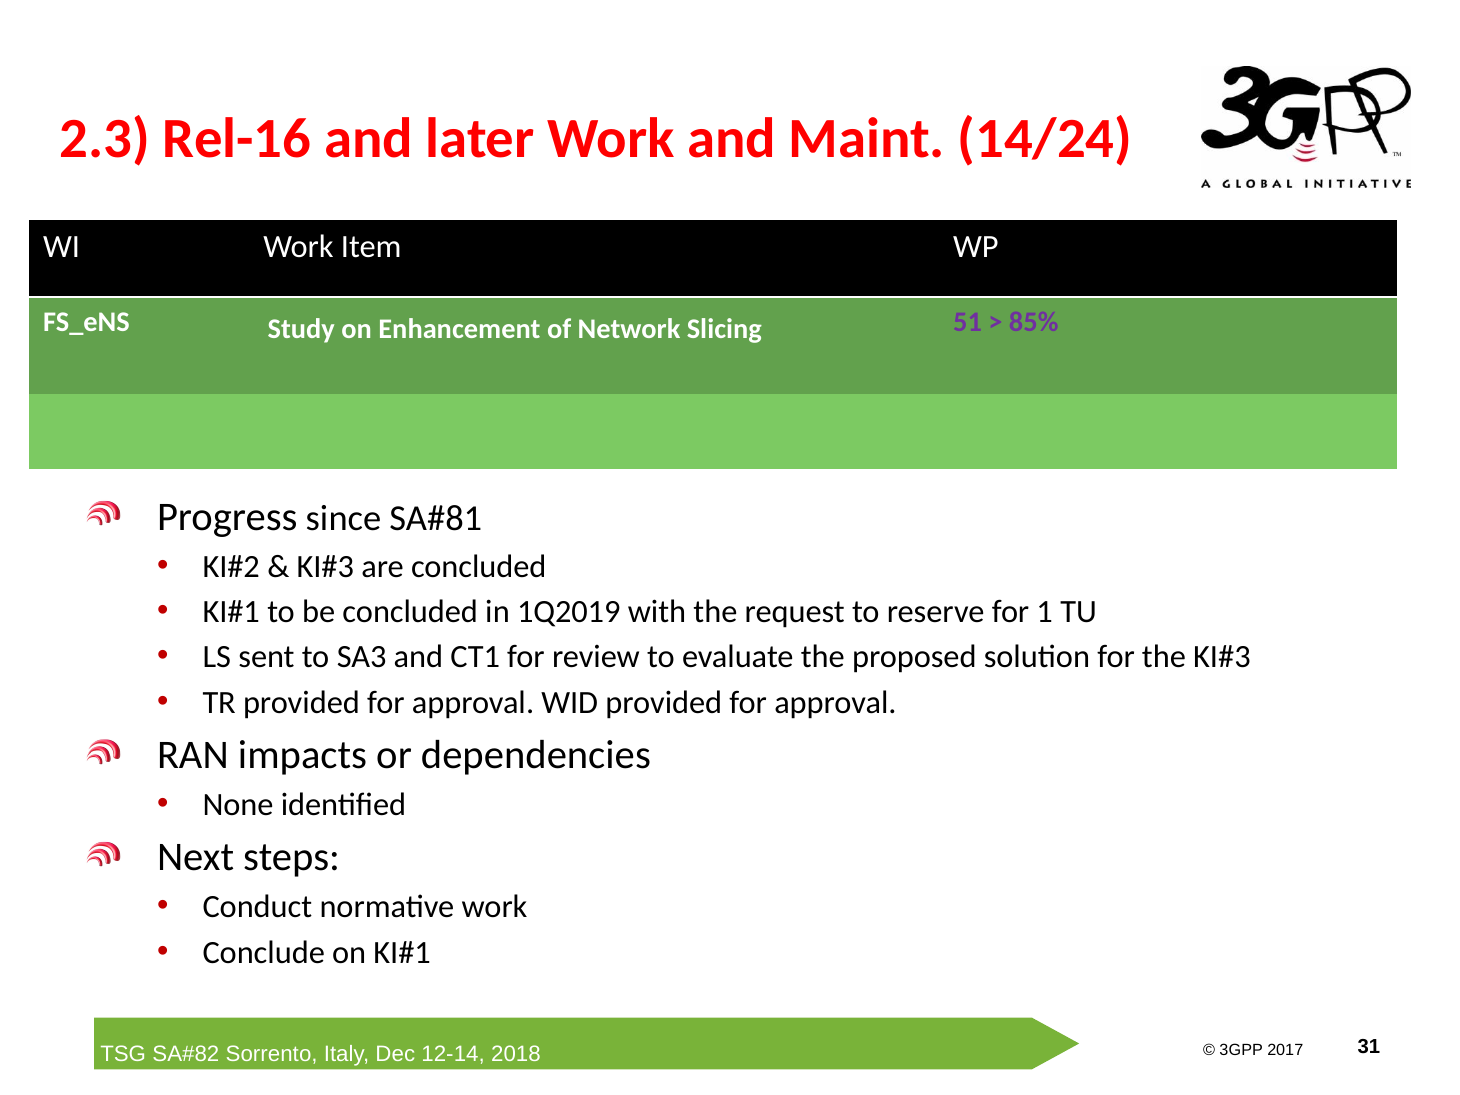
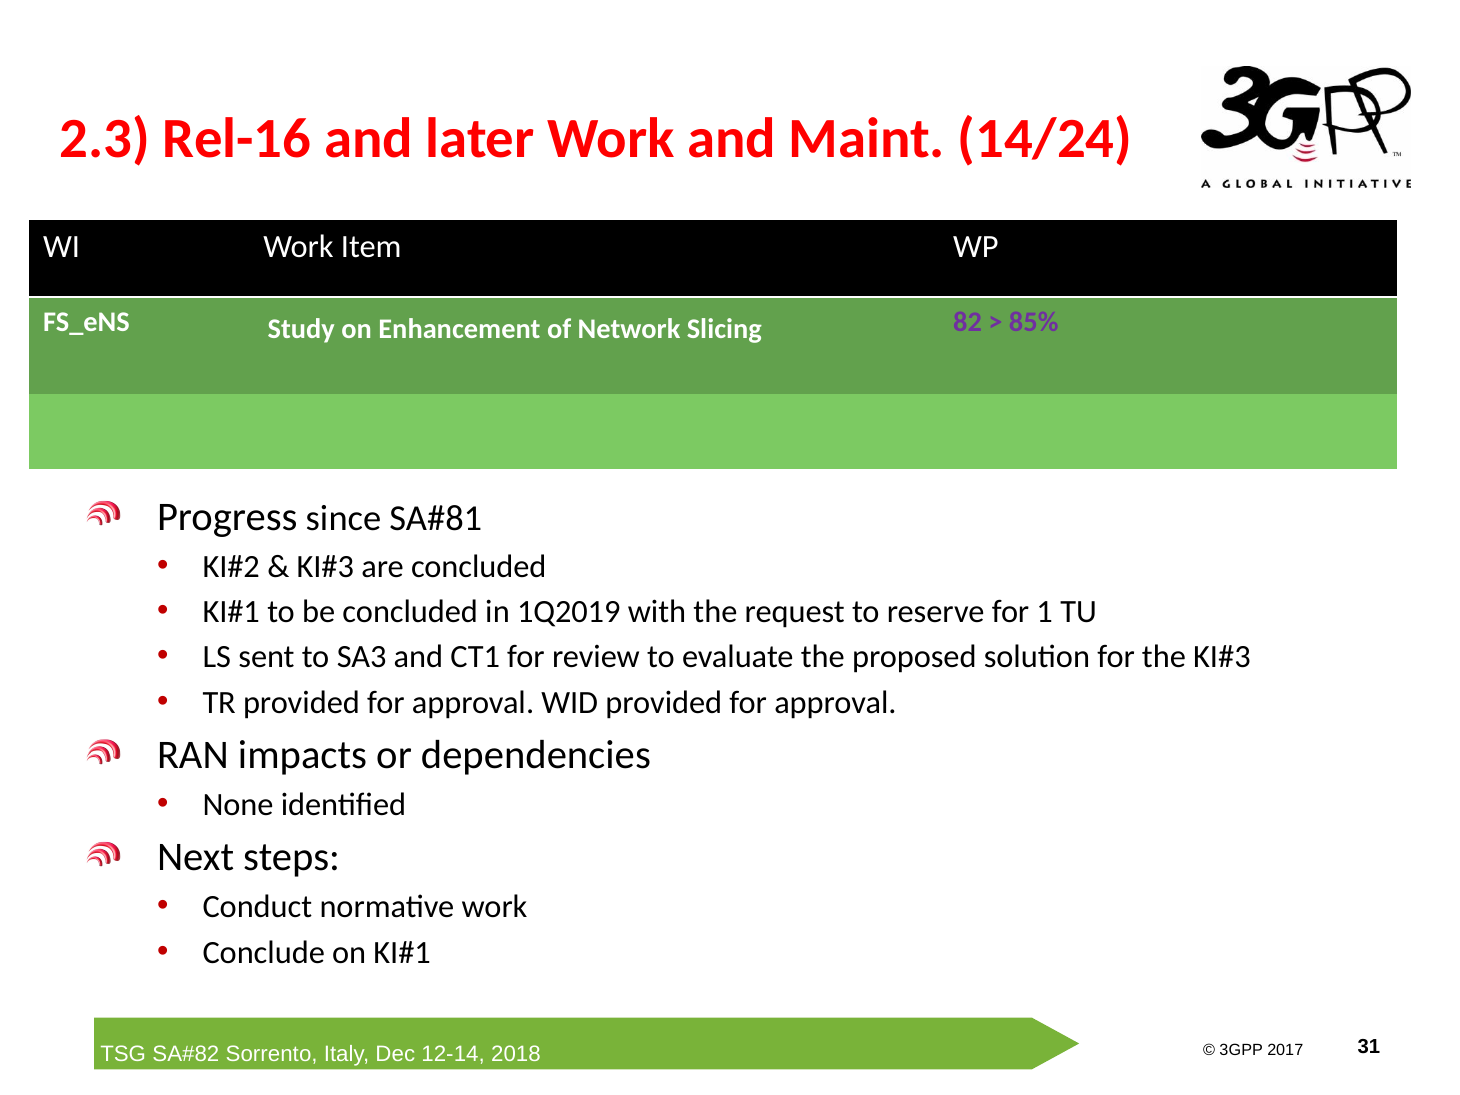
51: 51 -> 82
